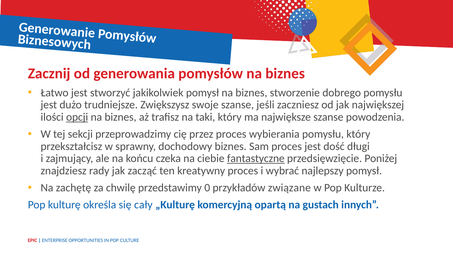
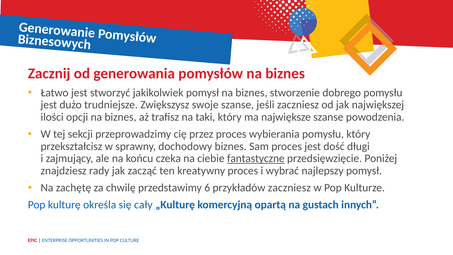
opcji underline: present -> none
0: 0 -> 6
przykładów związane: związane -> zaczniesz
